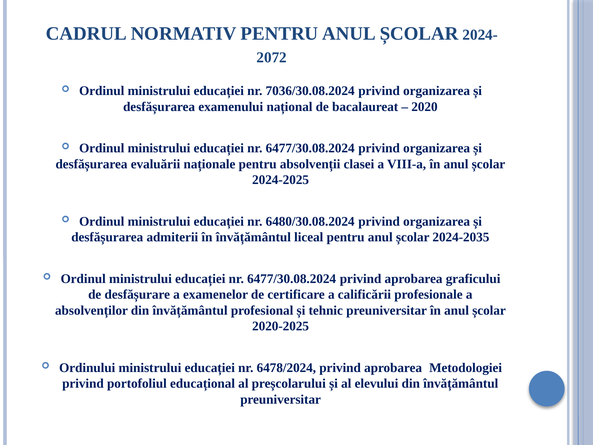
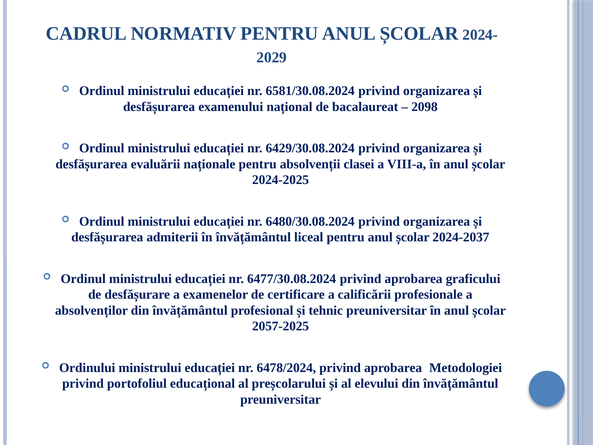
2072: 2072 -> 2029
7036/30.08.2024: 7036/30.08.2024 -> 6581/30.08.2024
2020: 2020 -> 2098
6477/30.08.2024 at (310, 148): 6477/30.08.2024 -> 6429/30.08.2024
2024-2035: 2024-2035 -> 2024-2037
2020-2025: 2020-2025 -> 2057-2025
